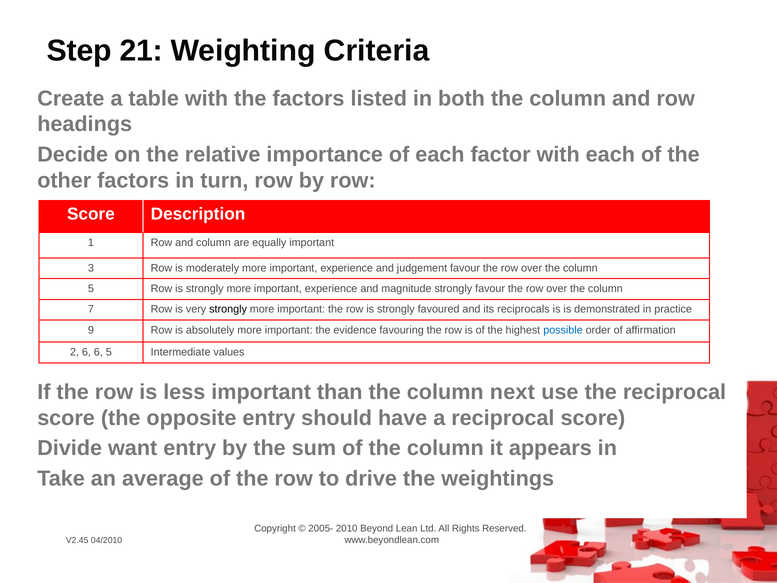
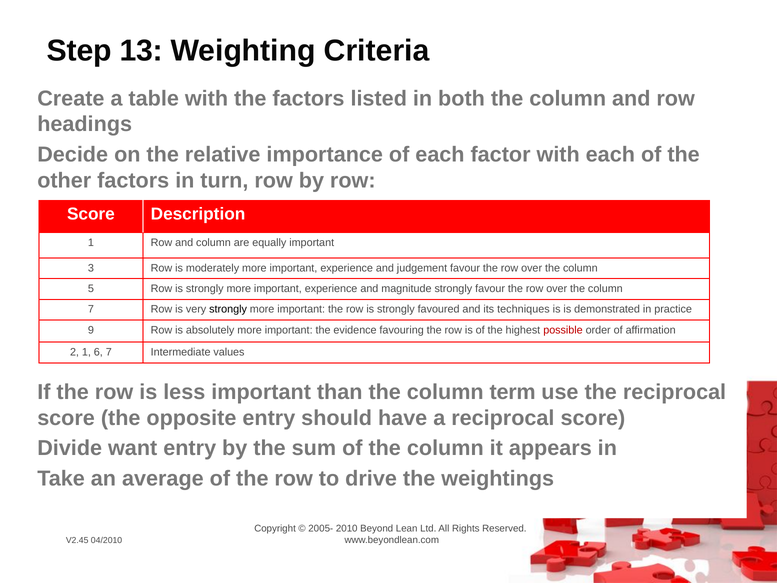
21: 21 -> 13
reciprocals: reciprocals -> techniques
possible colour: blue -> red
2 6: 6 -> 1
6 5: 5 -> 7
next: next -> term
